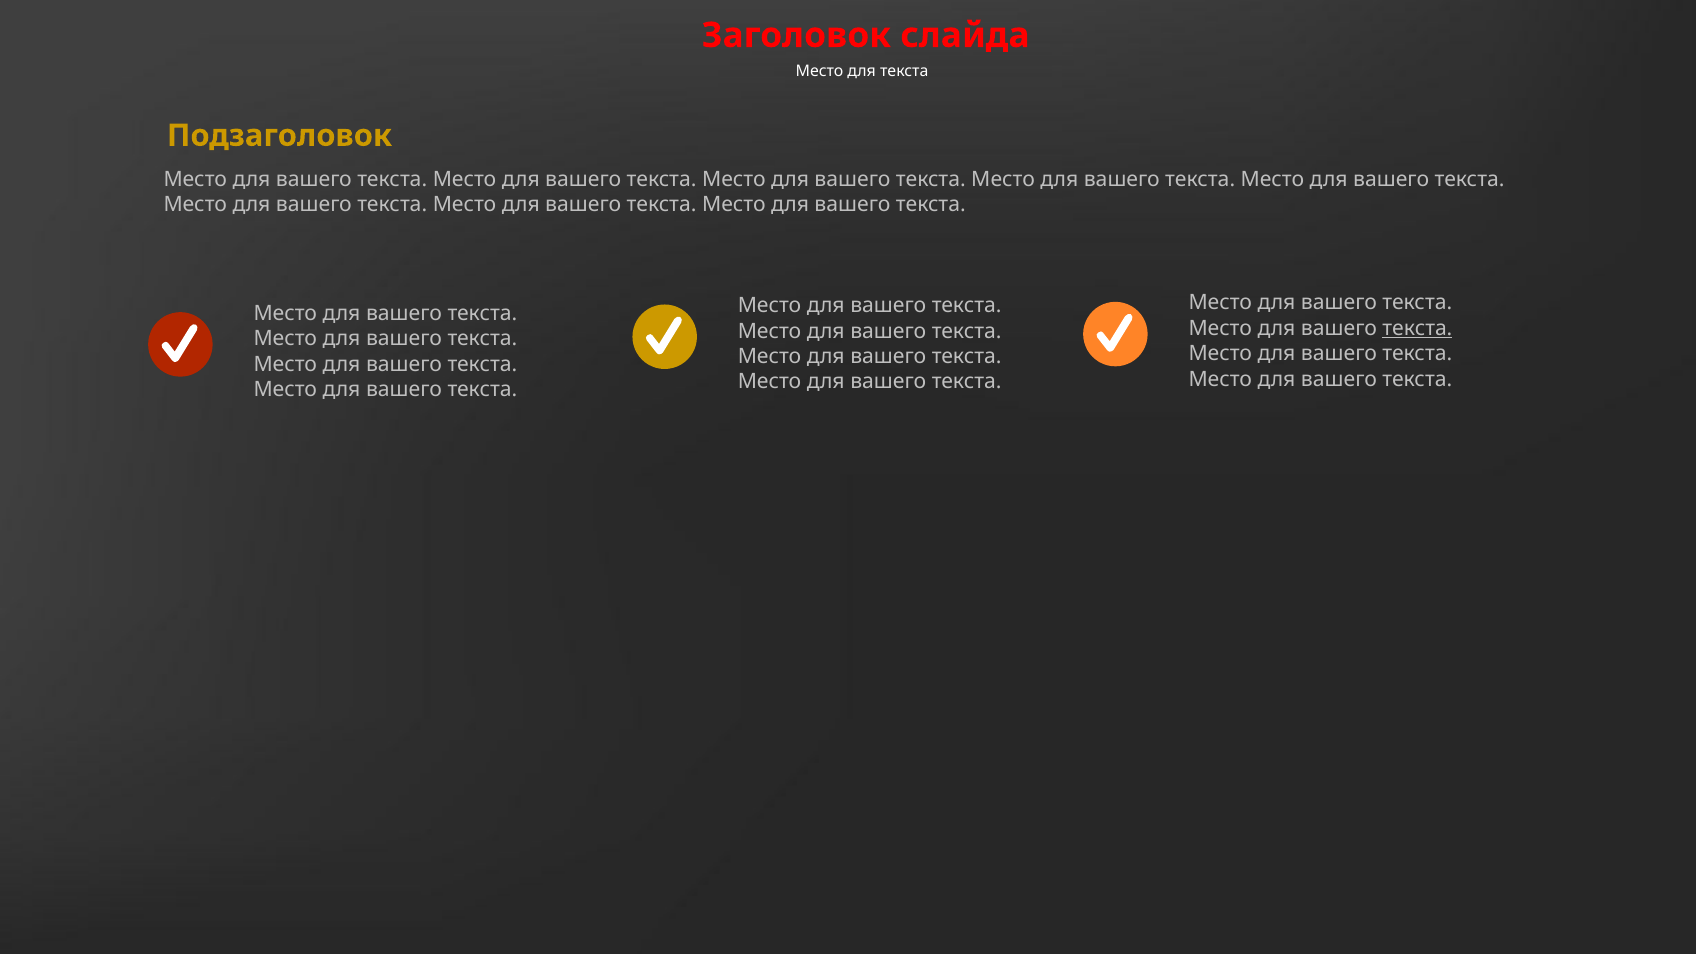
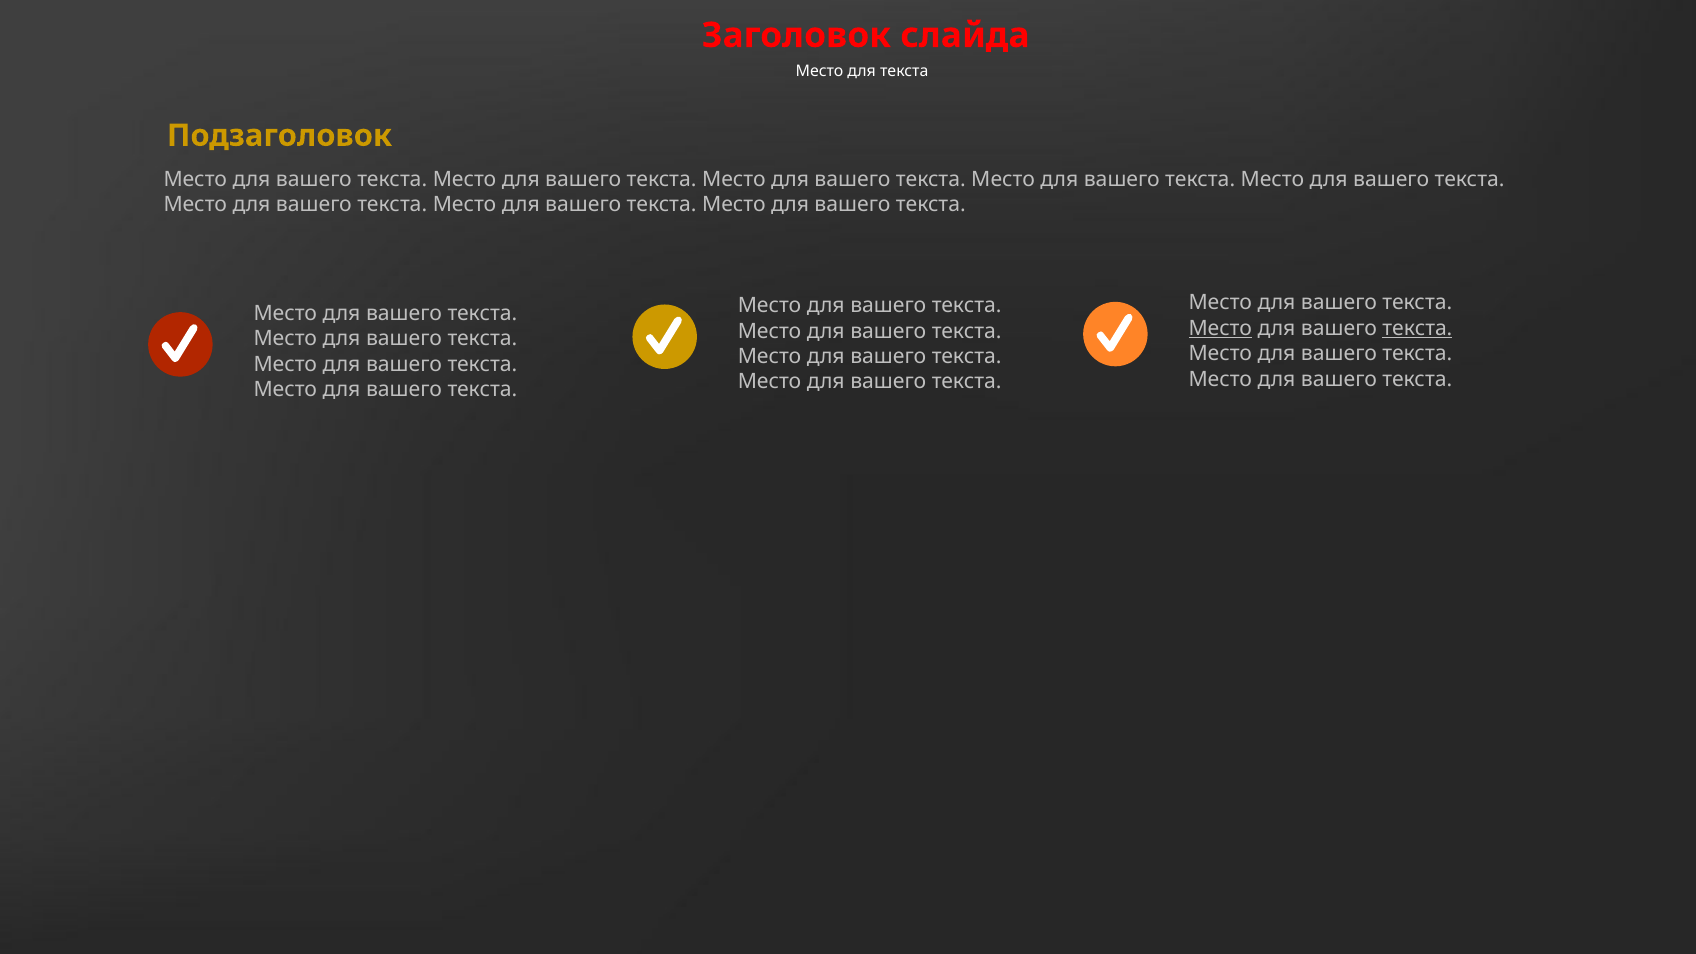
Место at (1220, 328) underline: none -> present
